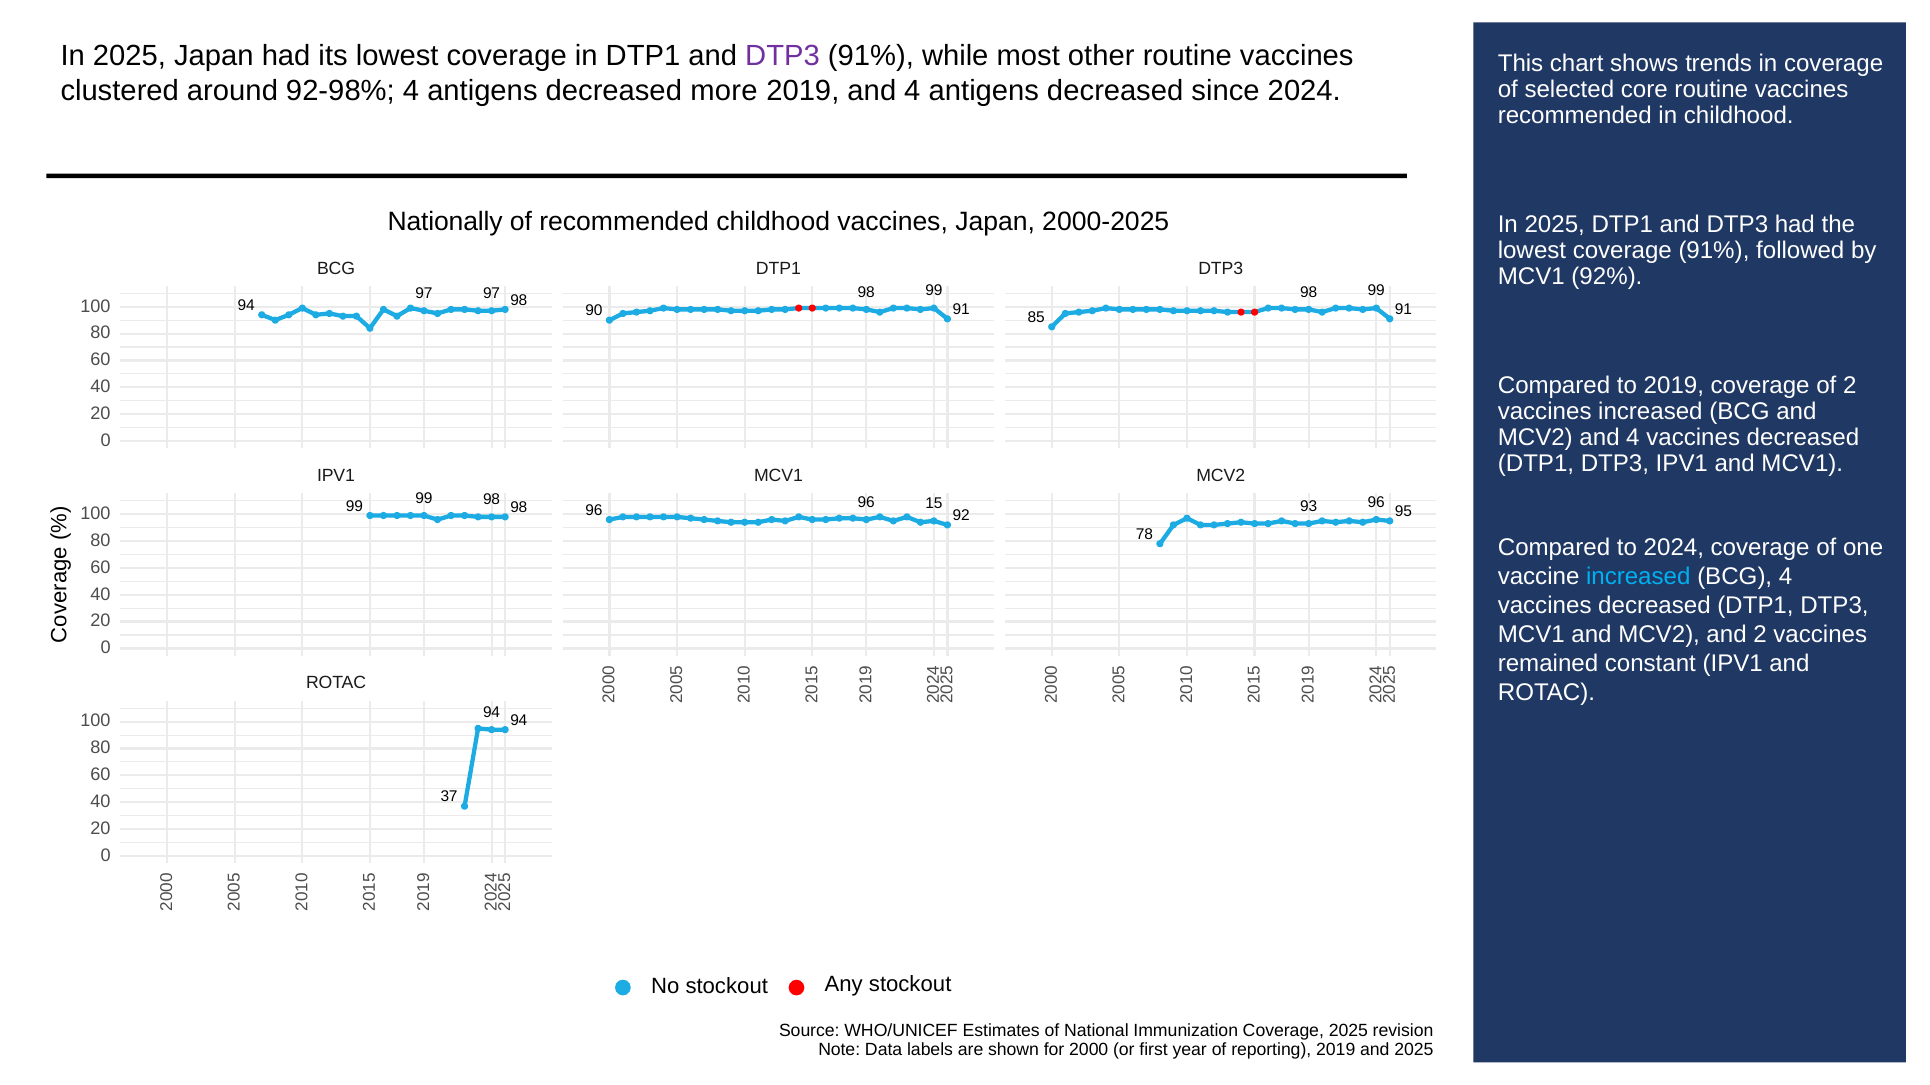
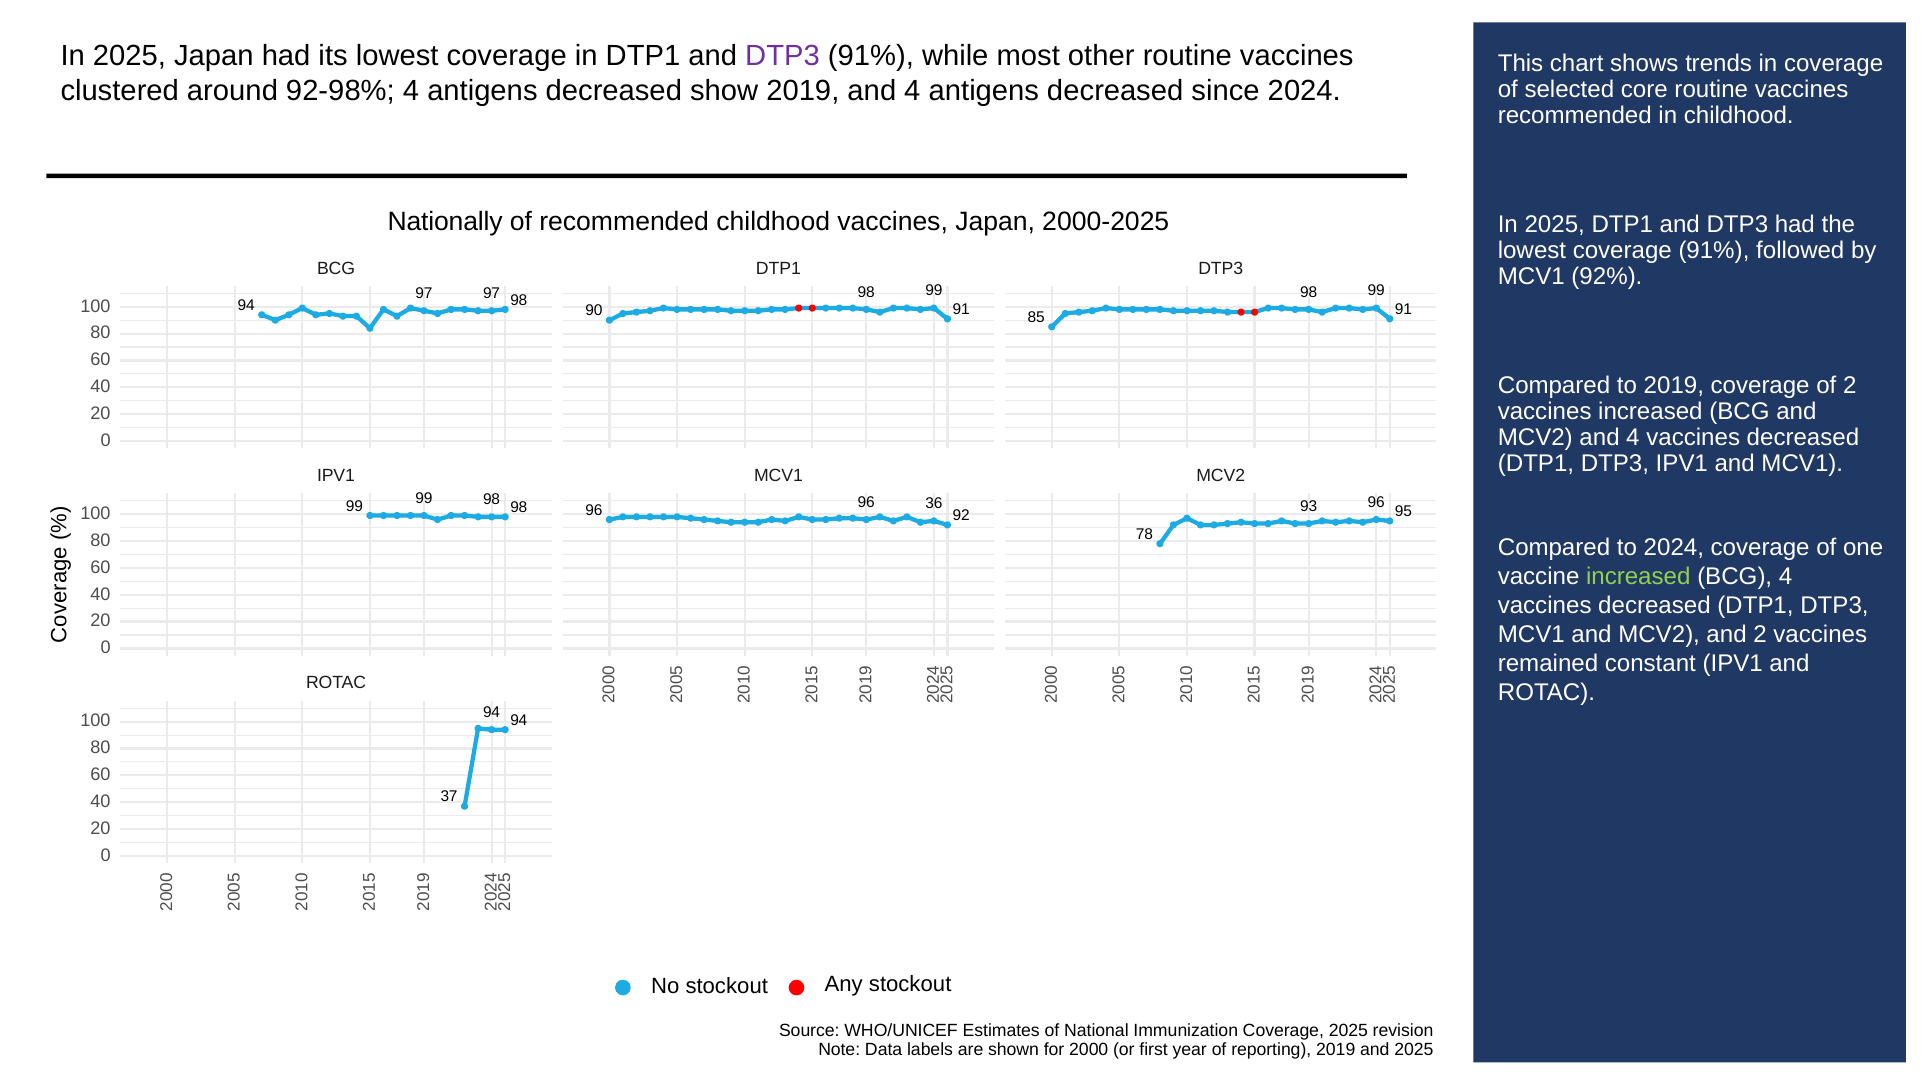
more: more -> show
15: 15 -> 36
increased at (1638, 577) colour: light blue -> light green
